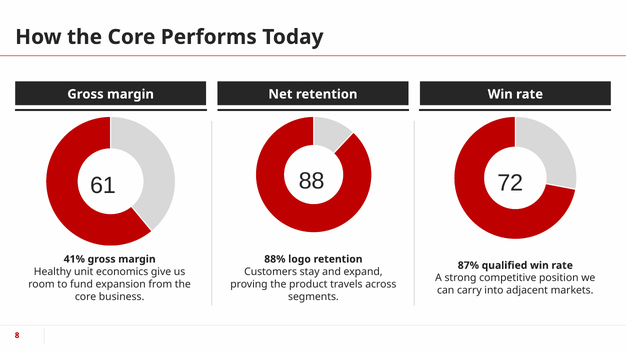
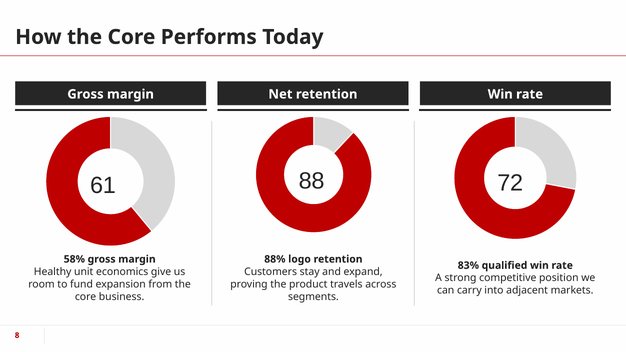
41%: 41% -> 58%
87%: 87% -> 83%
